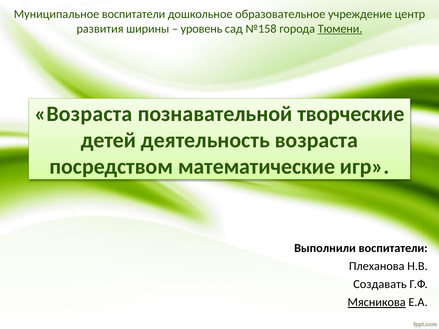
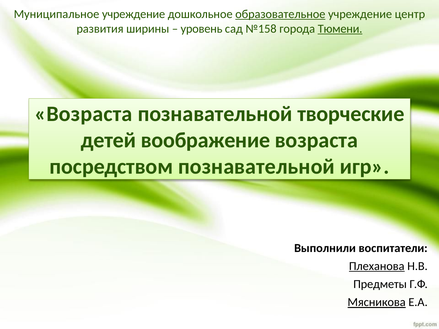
Муниципальное воспитатели: воспитатели -> учреждение
образовательное underline: none -> present
деятельность: деятельность -> воображение
посредством математические: математические -> познавательной
Плеханова underline: none -> present
Создавать: Создавать -> Предметы
